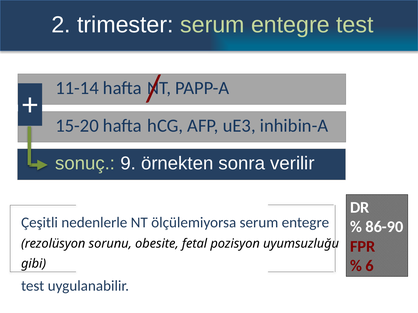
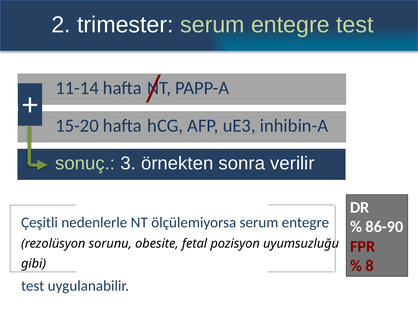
9: 9 -> 3
6: 6 -> 8
